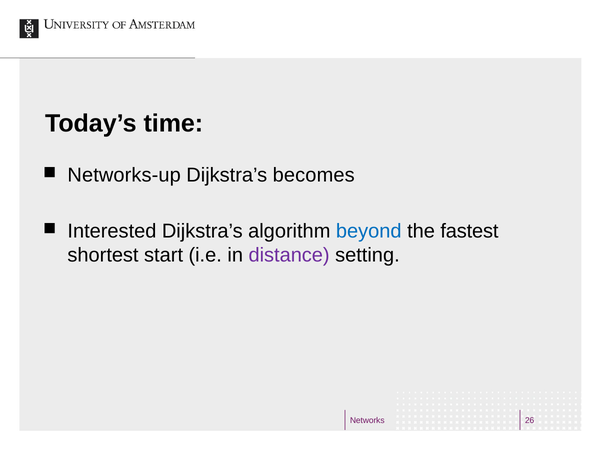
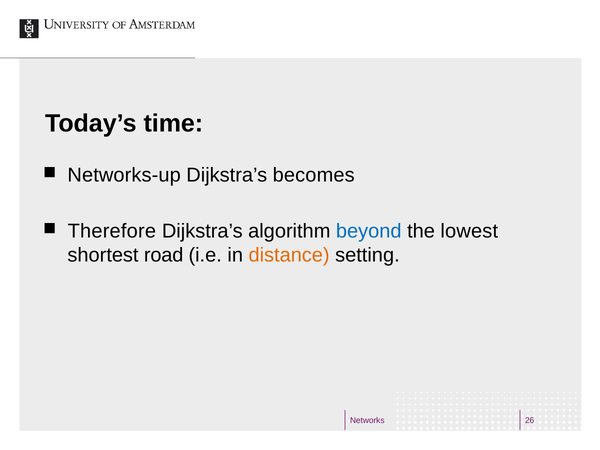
Interested: Interested -> Therefore
fastest: fastest -> lowest
start: start -> road
distance colour: purple -> orange
